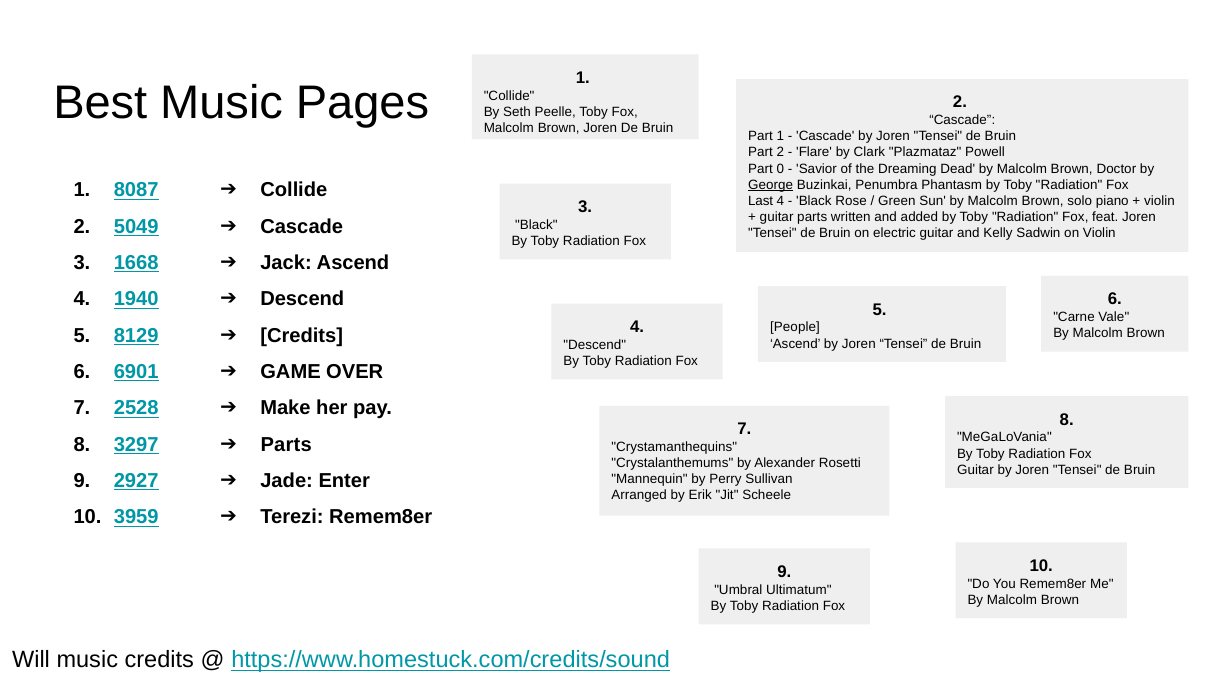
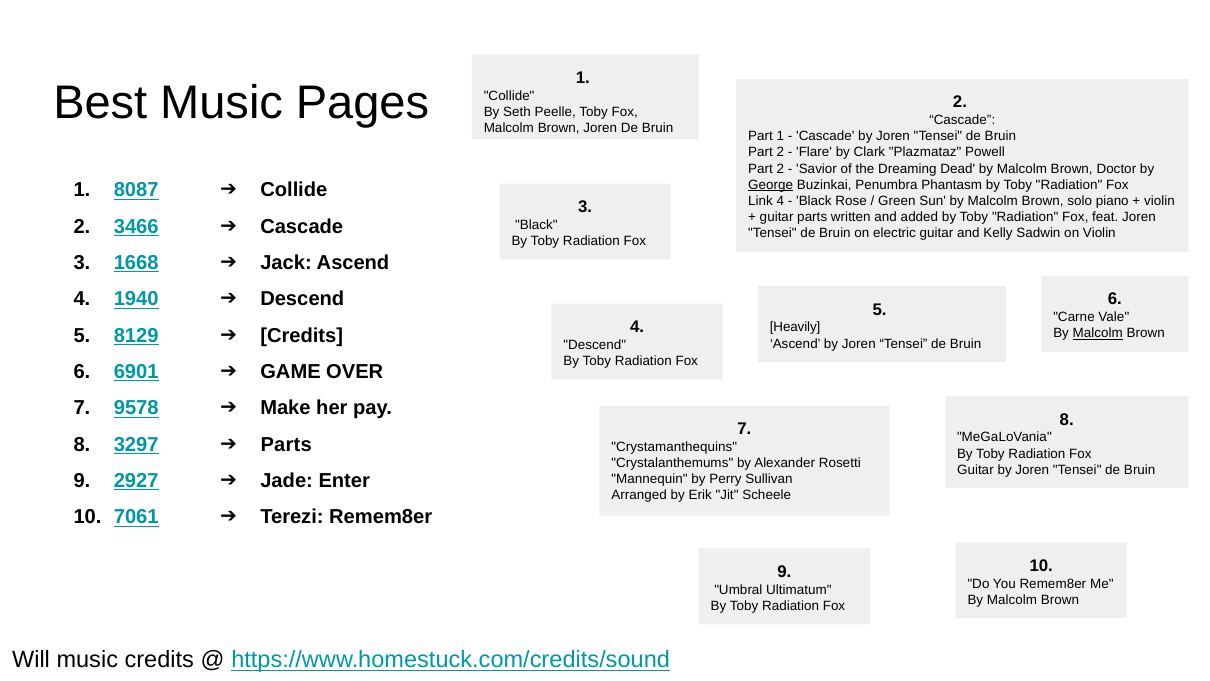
0 at (780, 169): 0 -> 2
Last: Last -> Link
5049: 5049 -> 3466
People: People -> Heavily
Malcolm at (1098, 333) underline: none -> present
2528: 2528 -> 9578
3959: 3959 -> 7061
